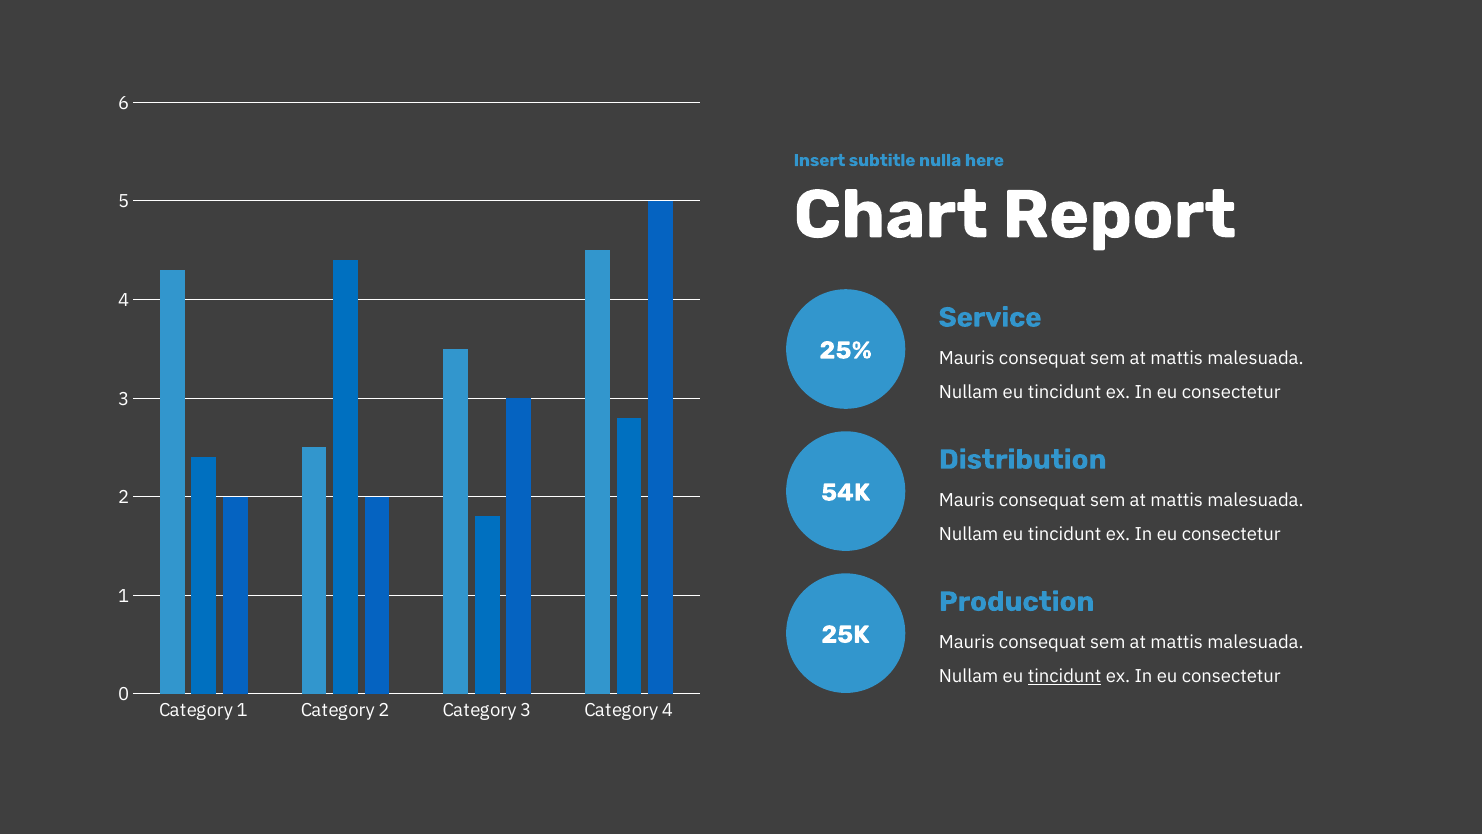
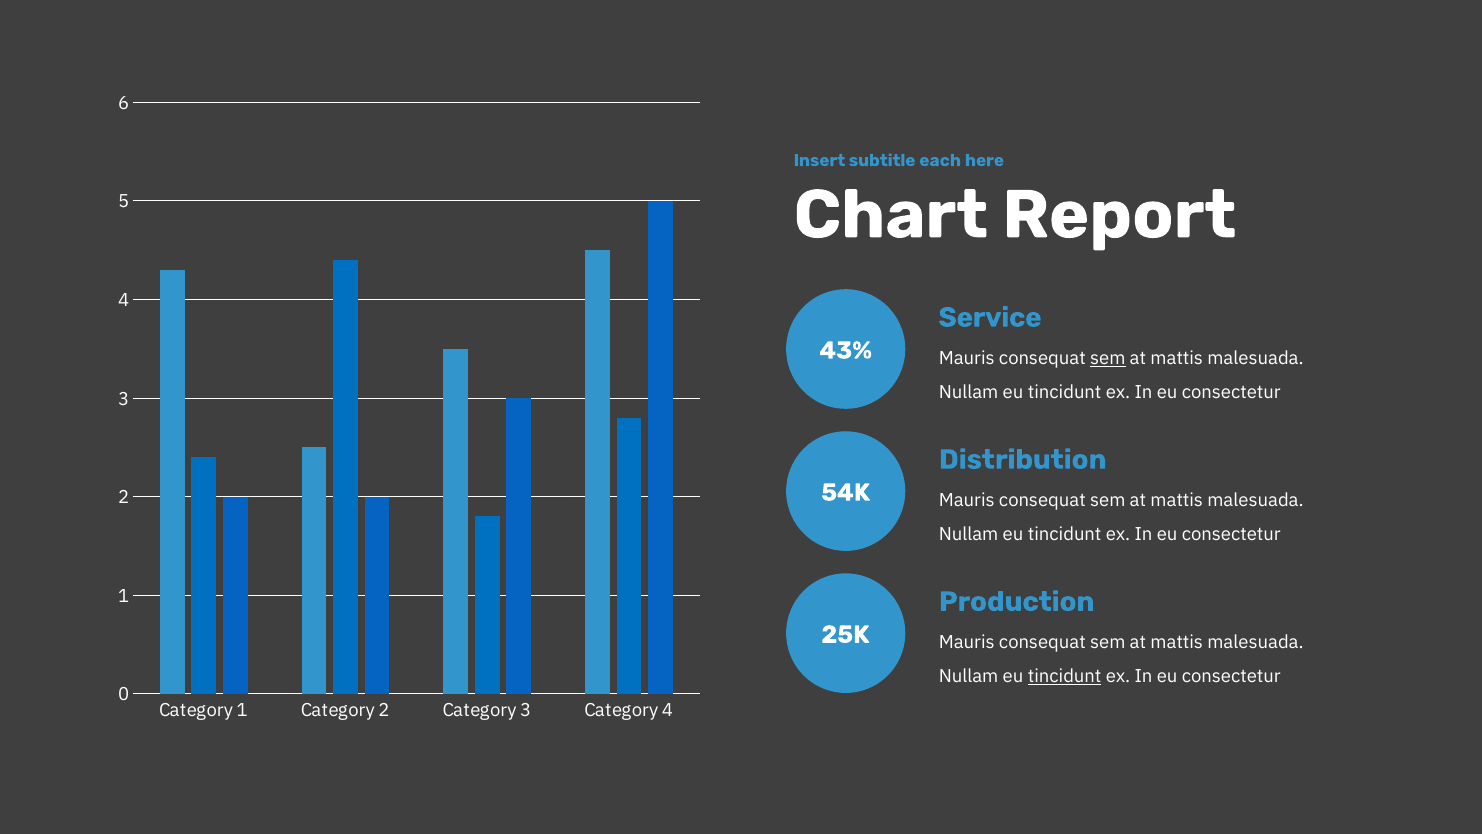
nulla: nulla -> each
25%: 25% -> 43%
sem at (1108, 358) underline: none -> present
